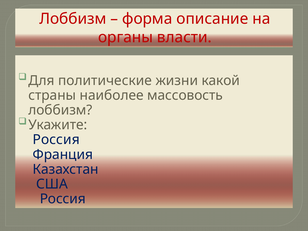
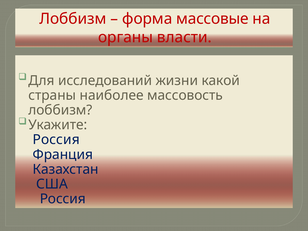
описание: описание -> массовые
политические: политические -> исследований
